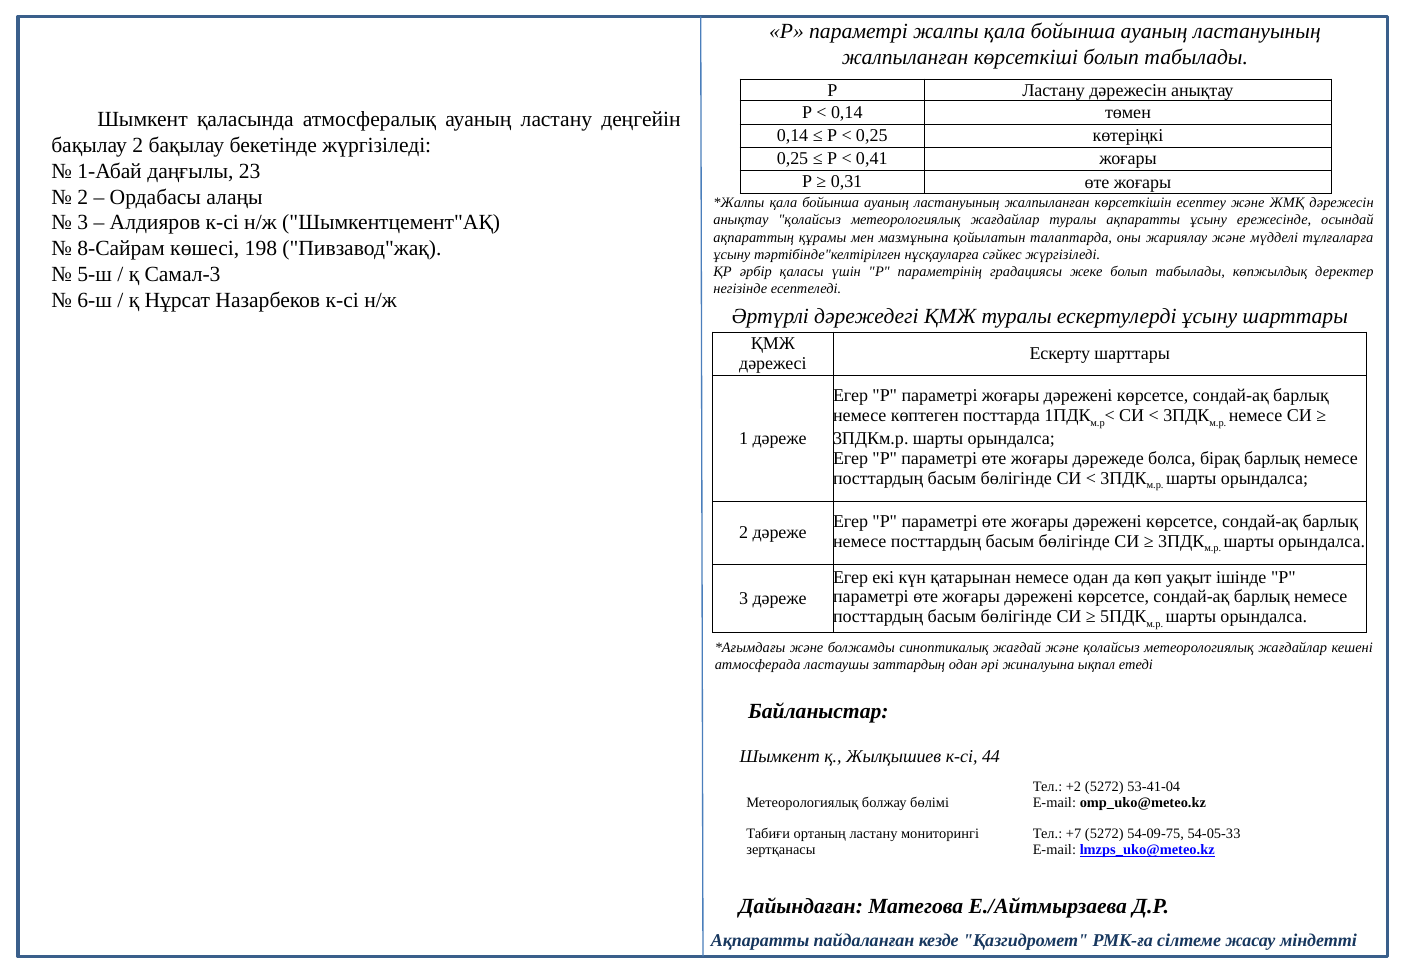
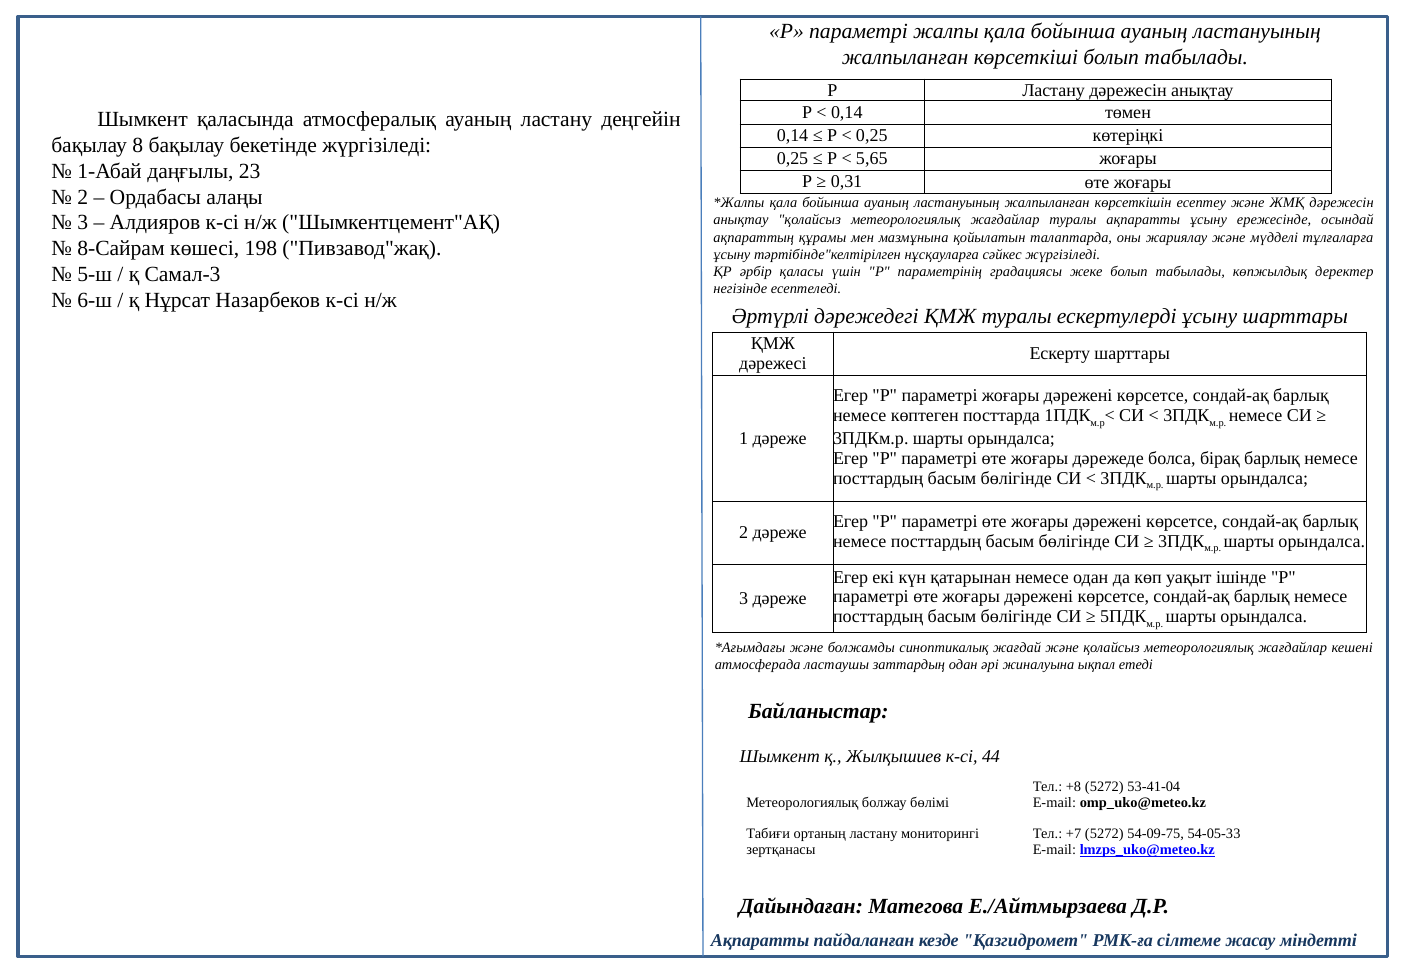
бақылау 2: 2 -> 8
0,41: 0,41 -> 5,65
+2: +2 -> +8
